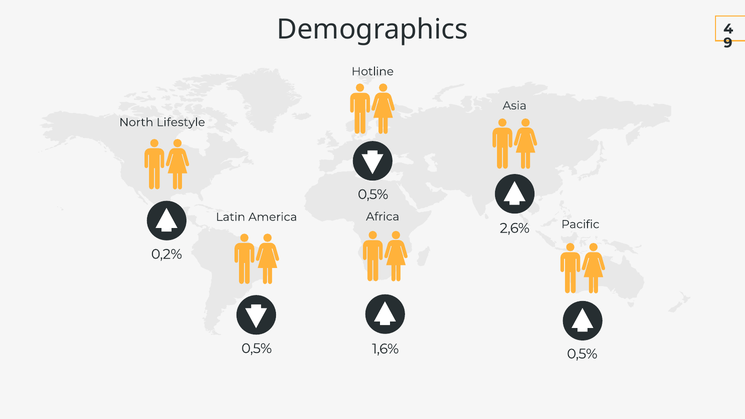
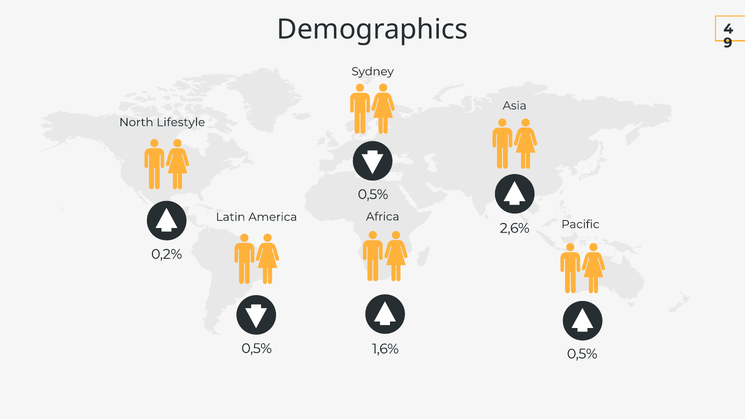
Hotline: Hotline -> Sydney
